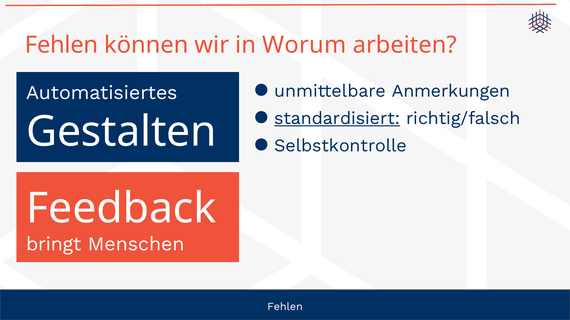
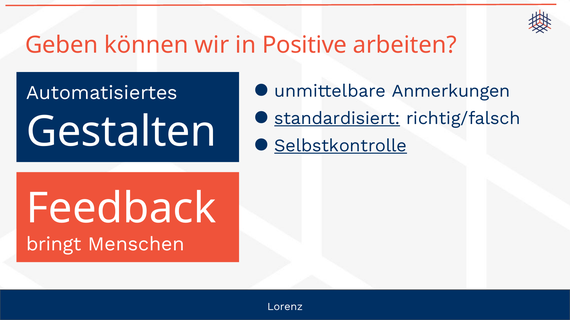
Fehlen at (62, 45): Fehlen -> Geben
Worum: Worum -> Positive
Selbstkontrolle underline: none -> present
Fehlen at (285, 307): Fehlen -> Lorenz
